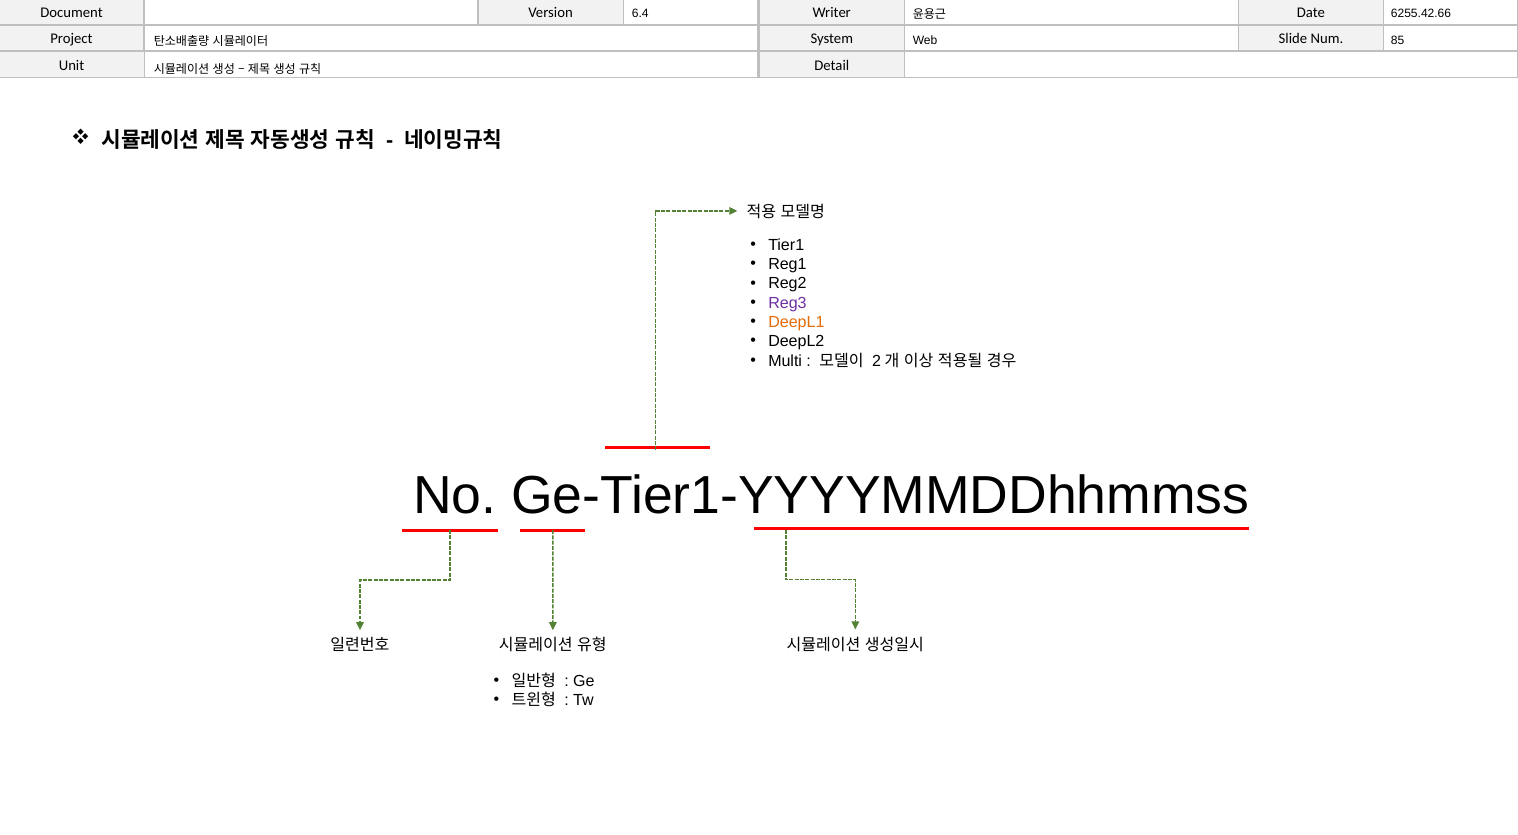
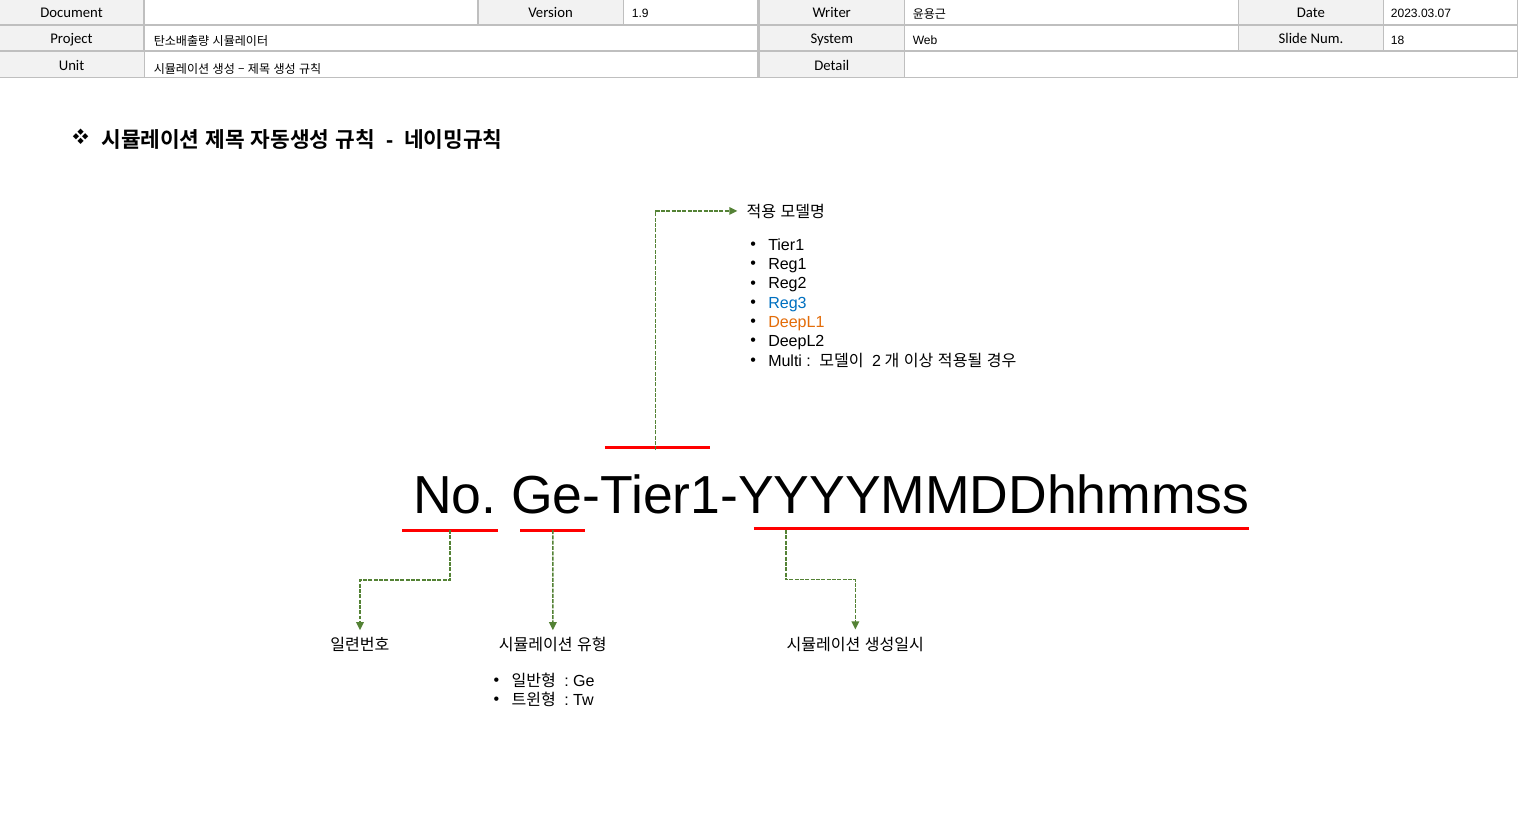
6.4: 6.4 -> 1.9
6255.42.66: 6255.42.66 -> 2023.03.07
85: 85 -> 18
Reg3 colour: purple -> blue
